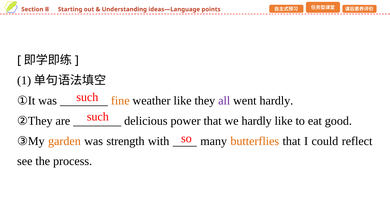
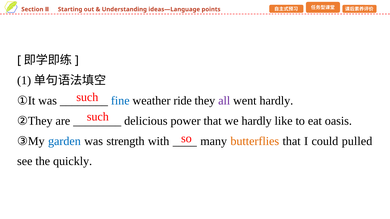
fine colour: orange -> blue
weather like: like -> ride
good: good -> oasis
garden colour: orange -> blue
reflect: reflect -> pulled
process: process -> quickly
